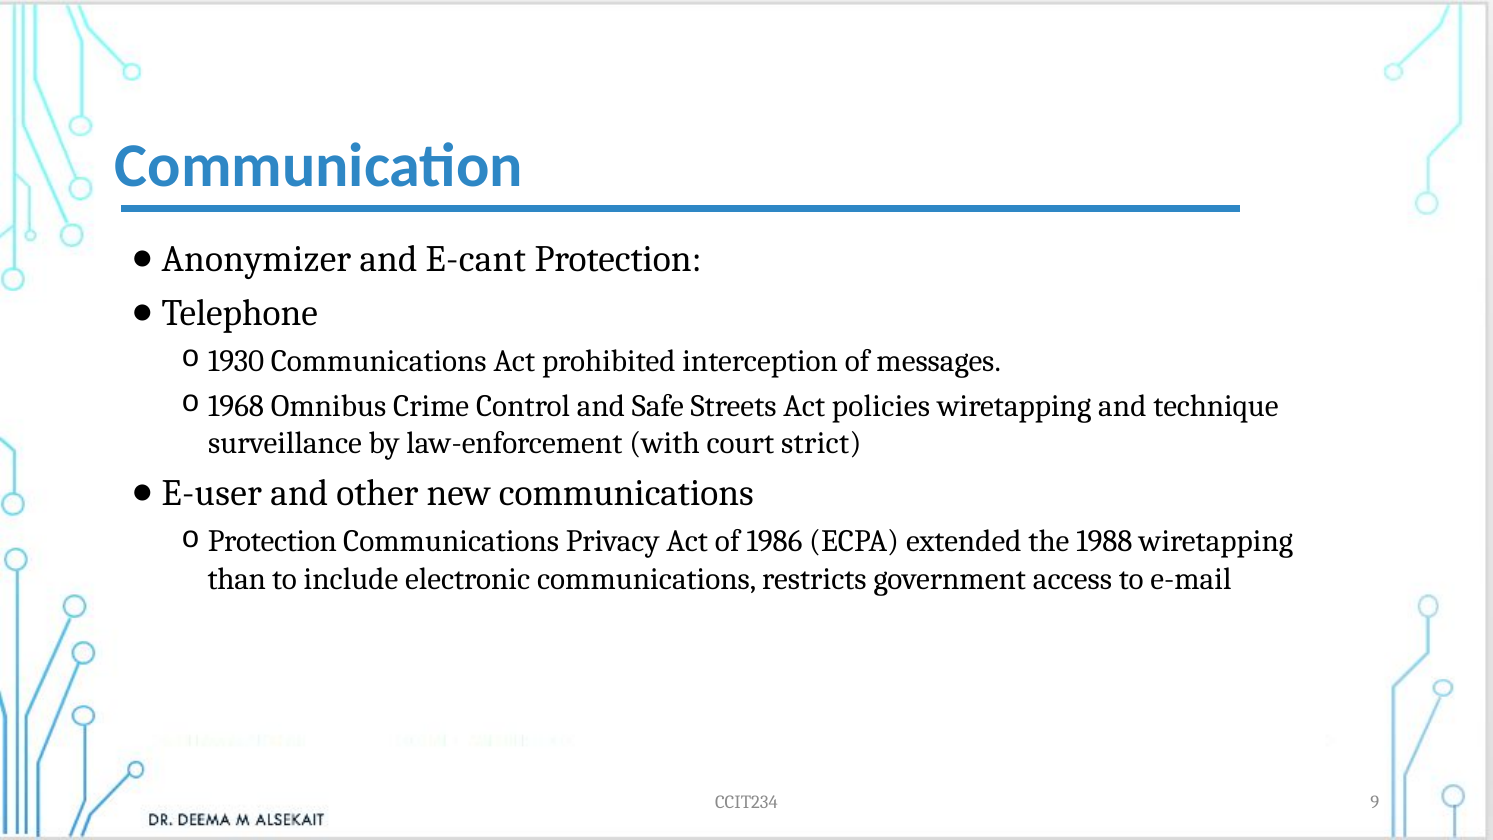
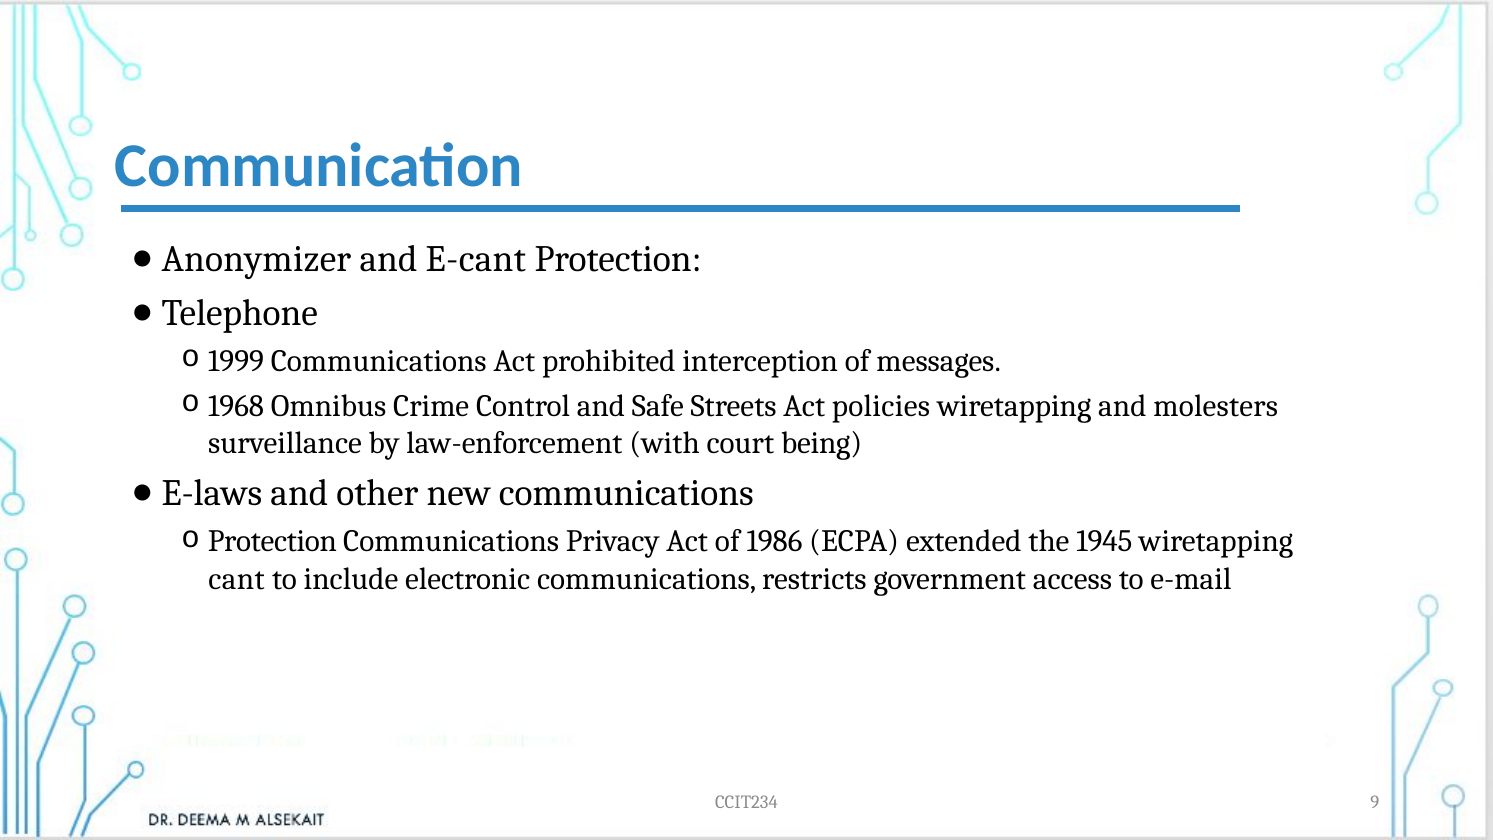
1930: 1930 -> 1999
technique: technique -> molesters
strict: strict -> being
E-user: E-user -> E-laws
1988: 1988 -> 1945
than: than -> cant
